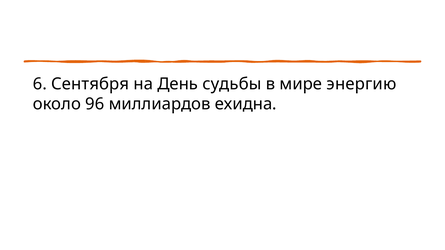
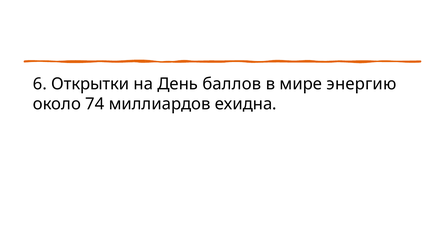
Сентября: Сентября -> Открытки
судьбы: судьбы -> баллов
96: 96 -> 74
